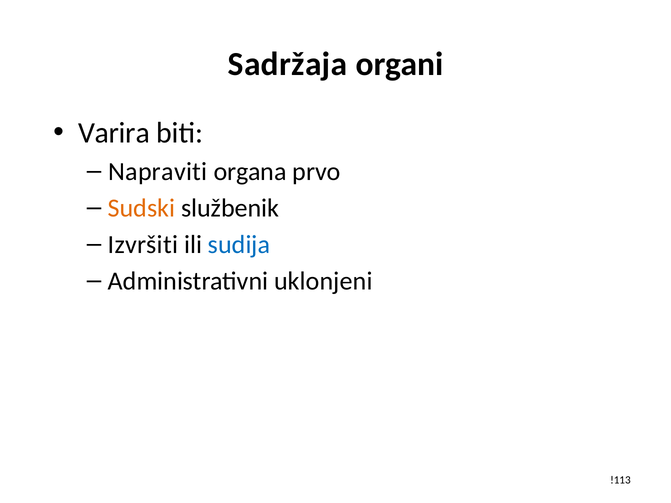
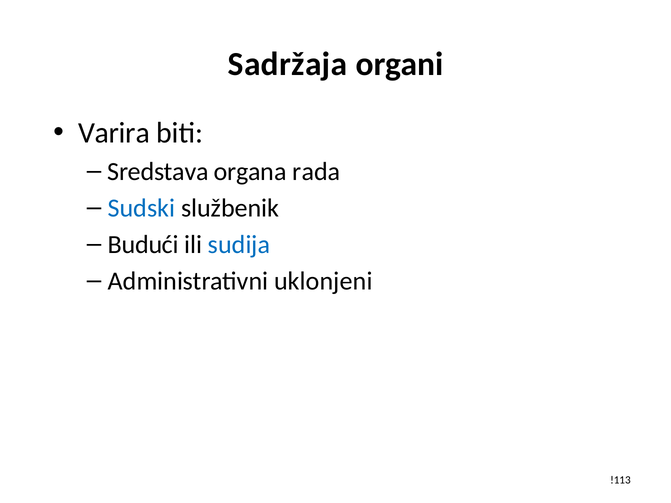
Napraviti: Napraviti -> Sredstava
prvo: prvo -> rada
Sudski colour: orange -> blue
Izvršiti: Izvršiti -> Budući
